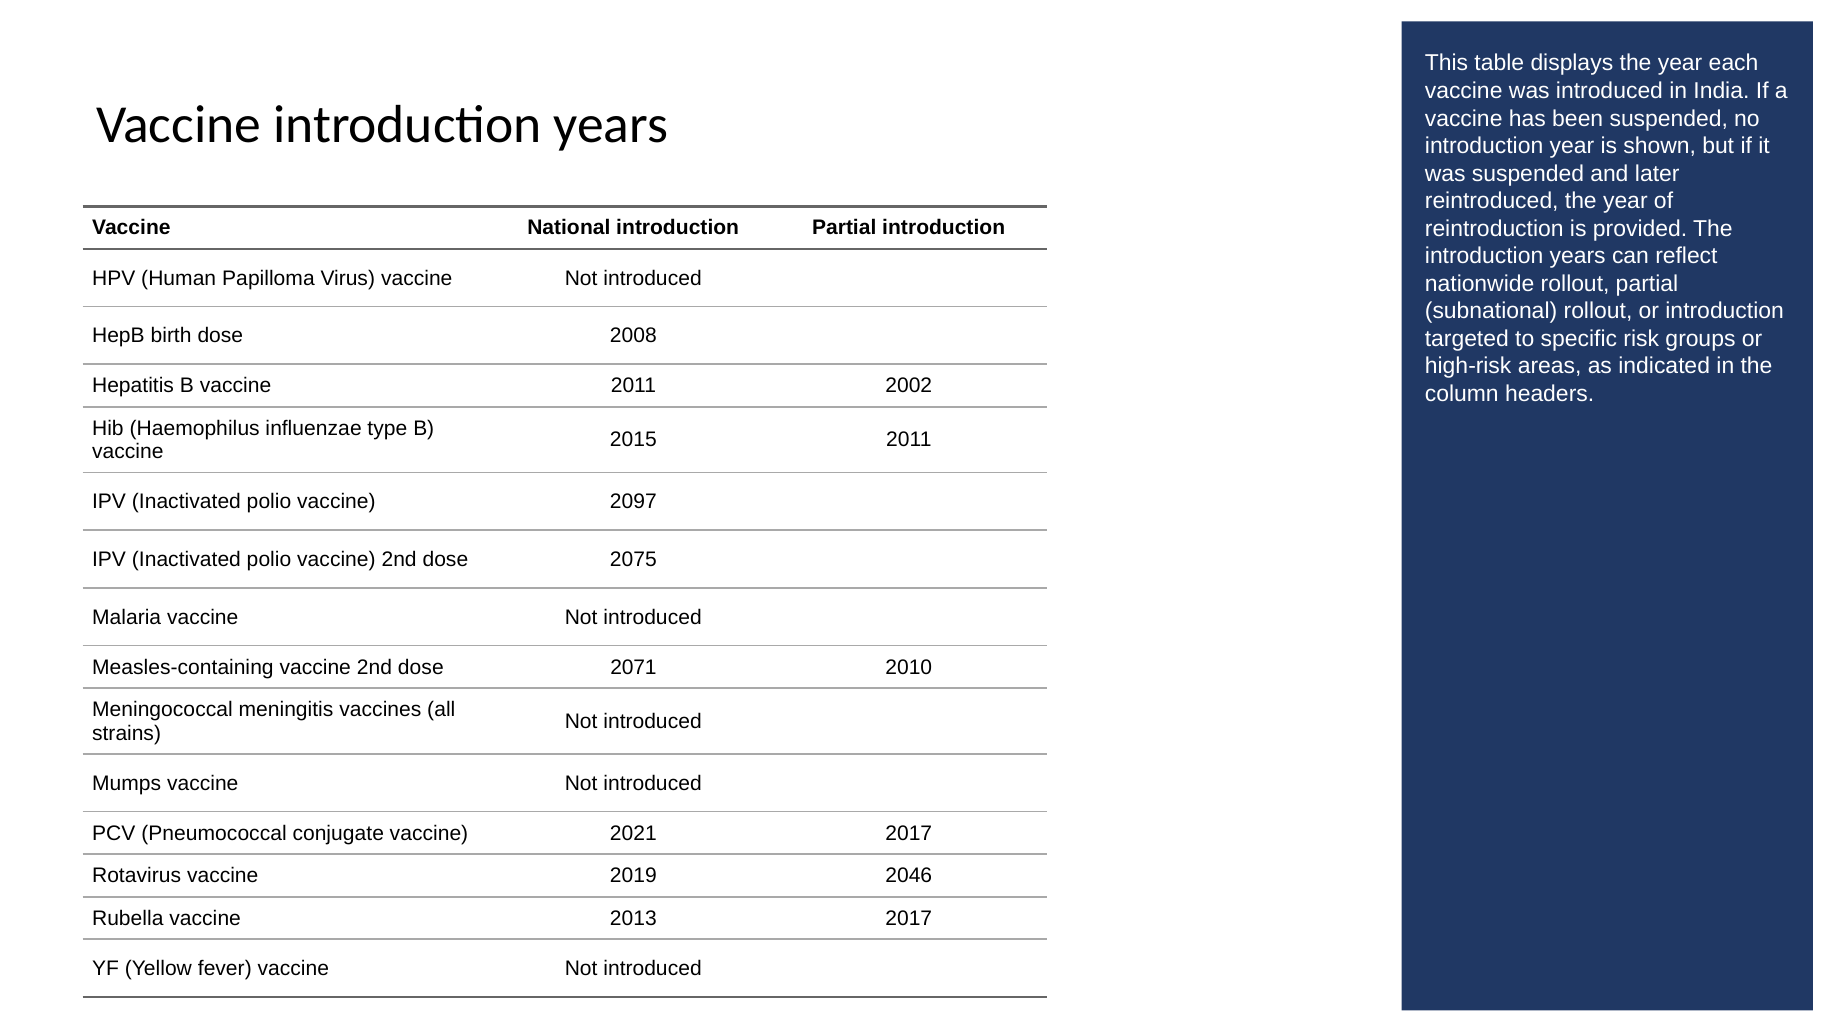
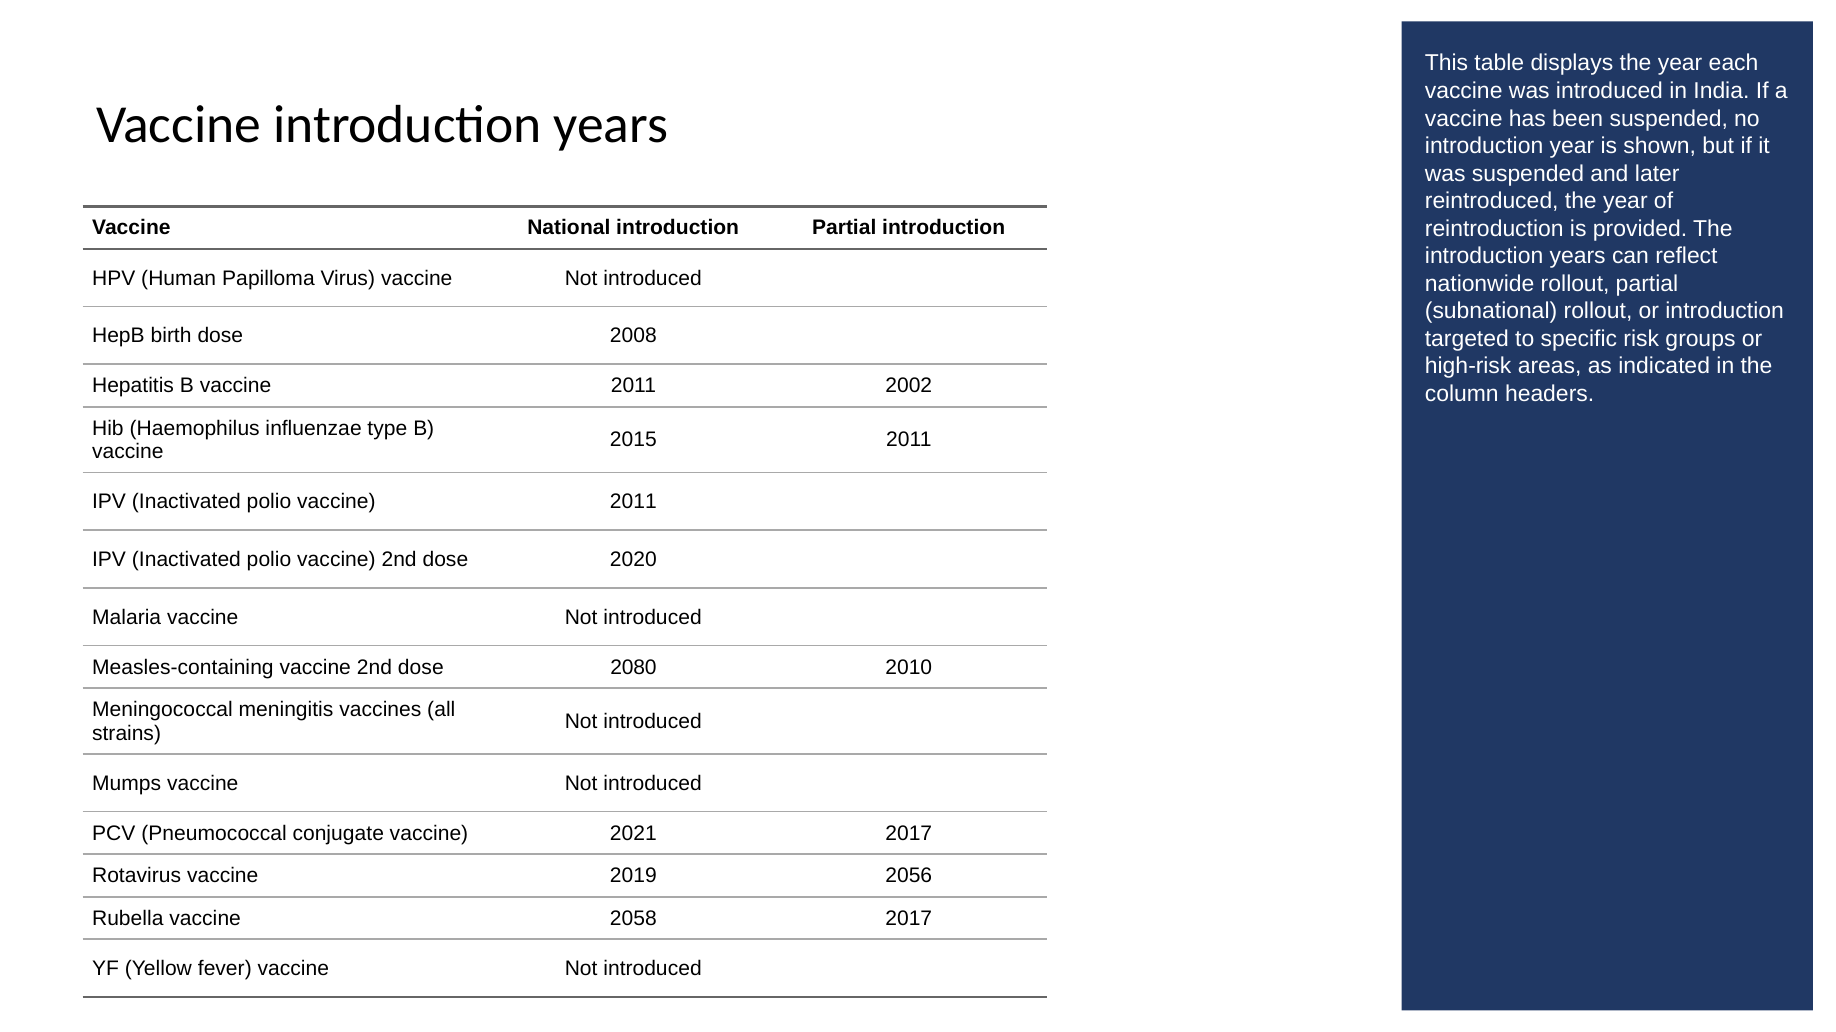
polio vaccine 2097: 2097 -> 2011
2075: 2075 -> 2020
2071: 2071 -> 2080
2046: 2046 -> 2056
2013: 2013 -> 2058
